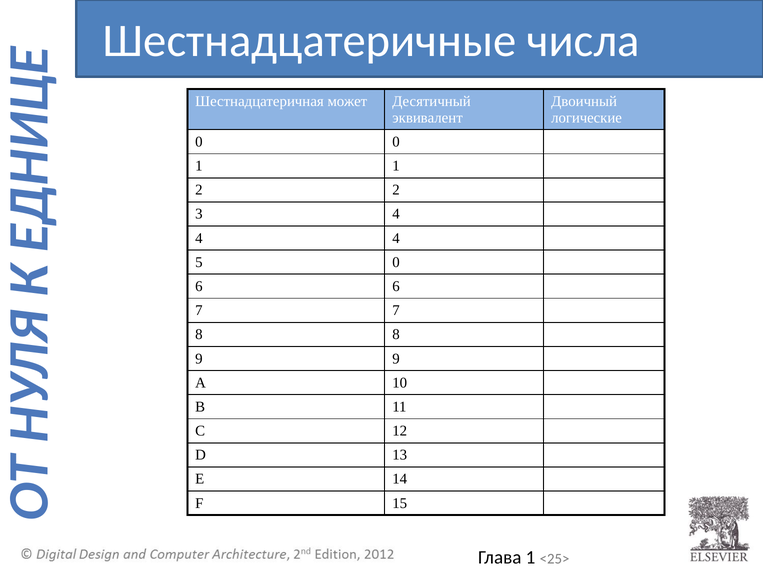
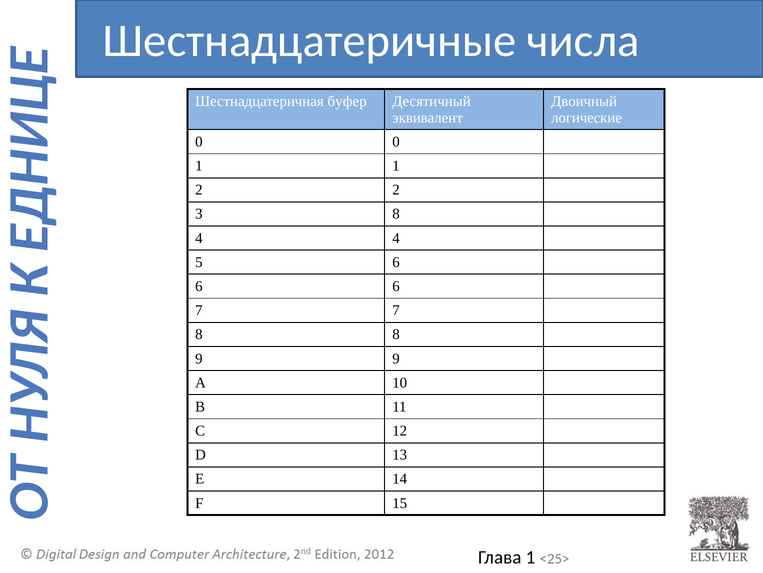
может: может -> буфер
3 4: 4 -> 8
5 0: 0 -> 6
